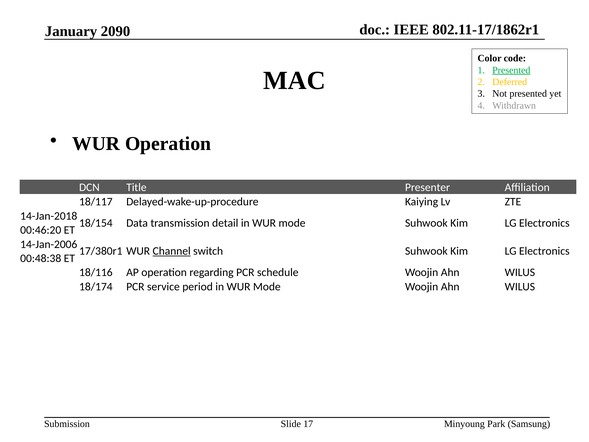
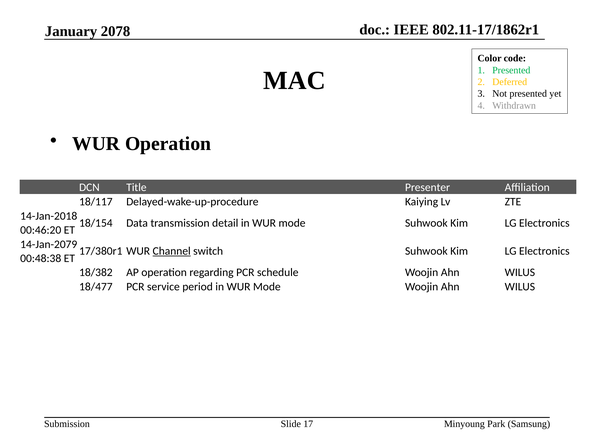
2090: 2090 -> 2078
Presented at (511, 70) underline: present -> none
14-Jan-2006: 14-Jan-2006 -> 14-Jan-2079
18/116: 18/116 -> 18/382
18/174: 18/174 -> 18/477
